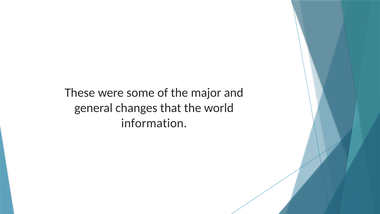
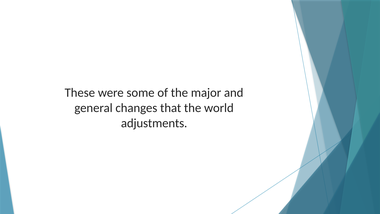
information: information -> adjustments
